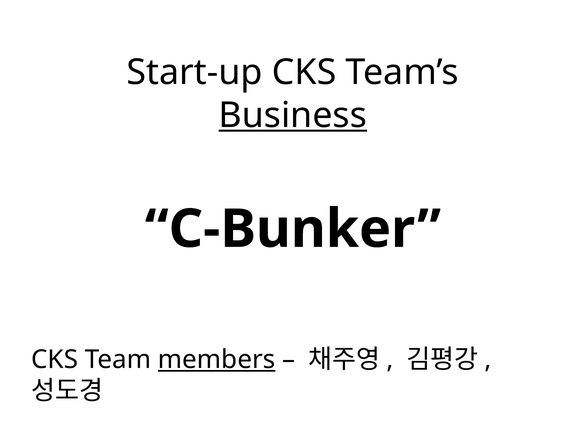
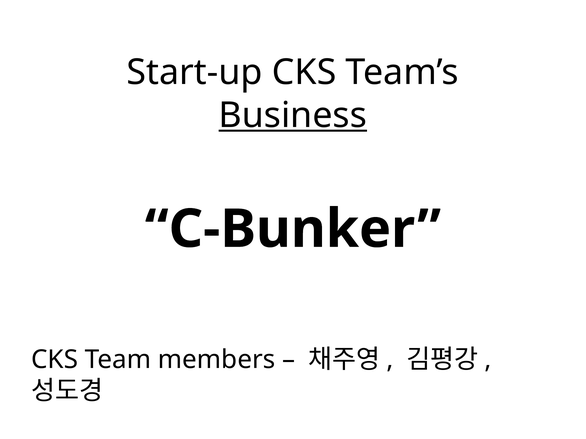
members underline: present -> none
